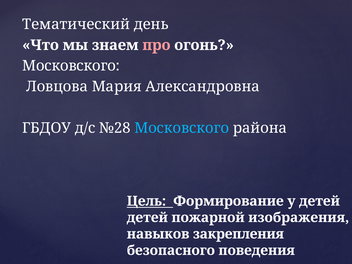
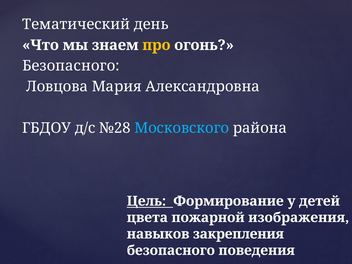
про colour: pink -> yellow
Московского at (71, 66): Московского -> Безопасного
детей at (147, 218): детей -> цвета
